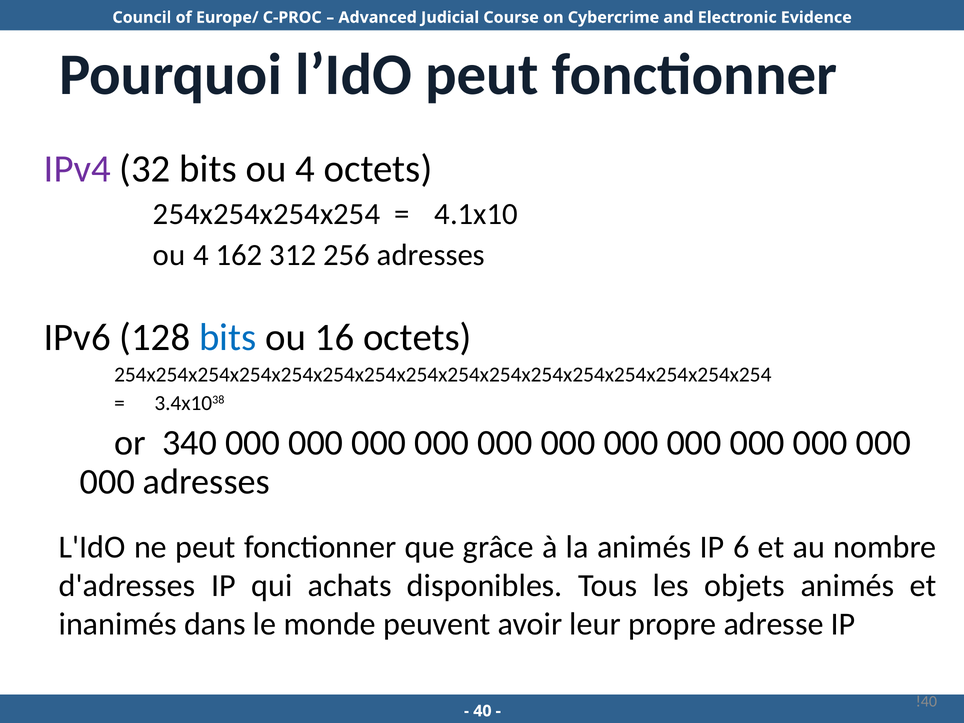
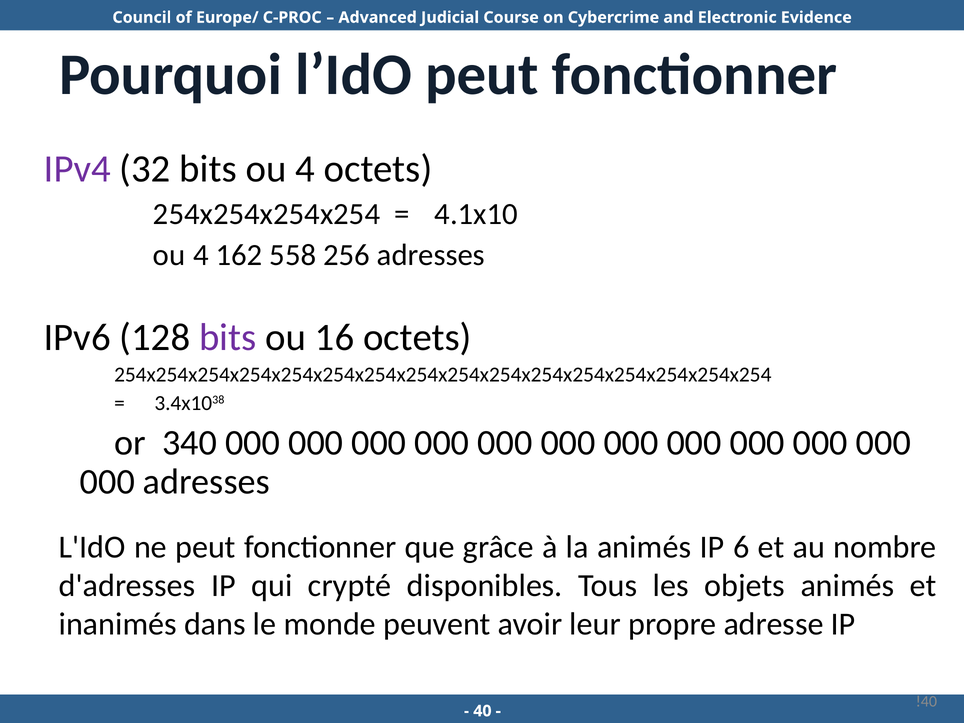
312: 312 -> 558
bits at (228, 337) colour: blue -> purple
achats: achats -> crypté
